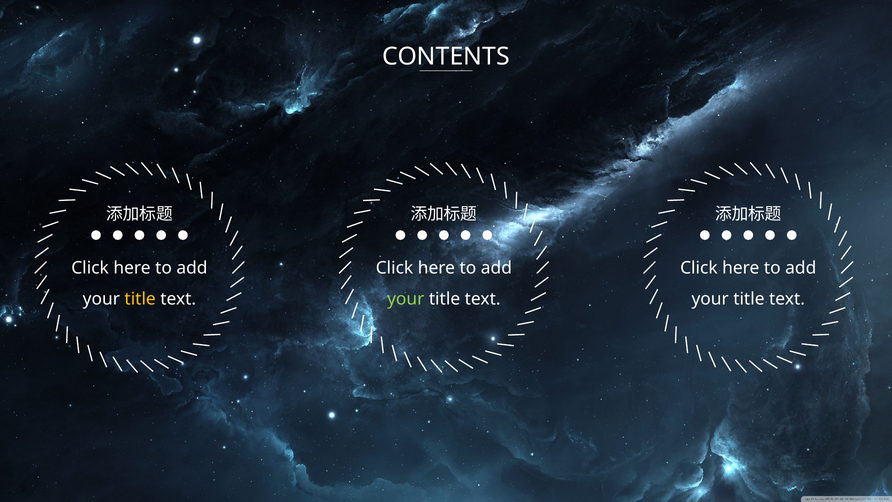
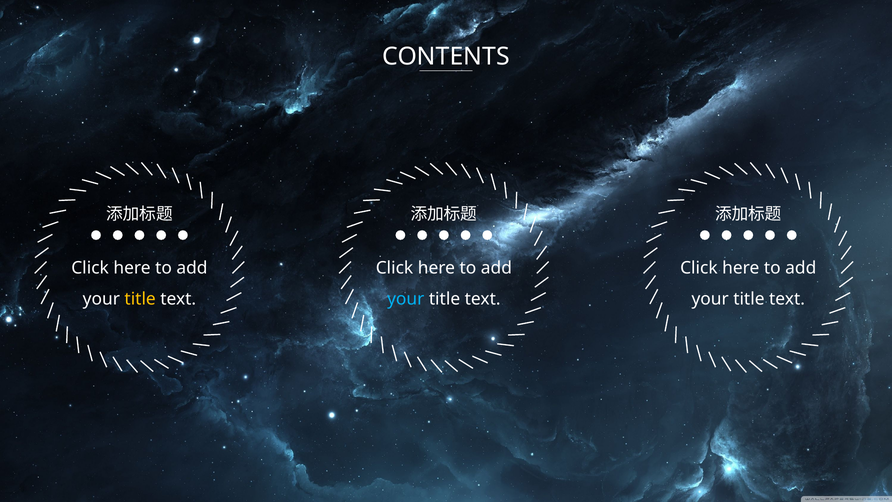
your at (406, 299) colour: light green -> light blue
